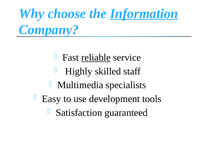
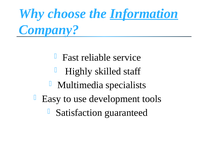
reliable underline: present -> none
